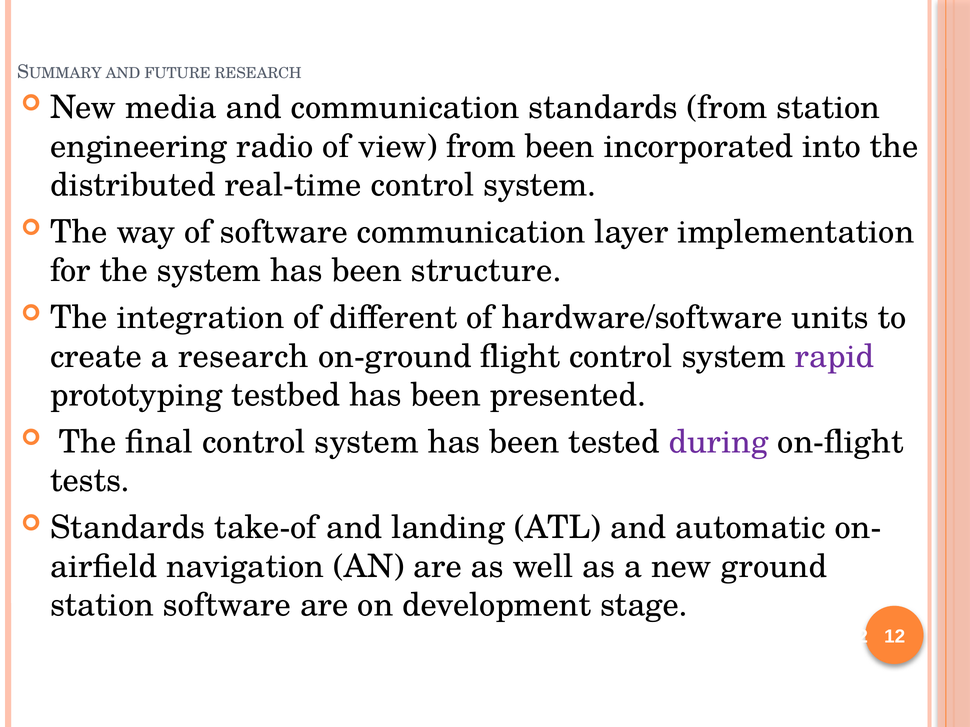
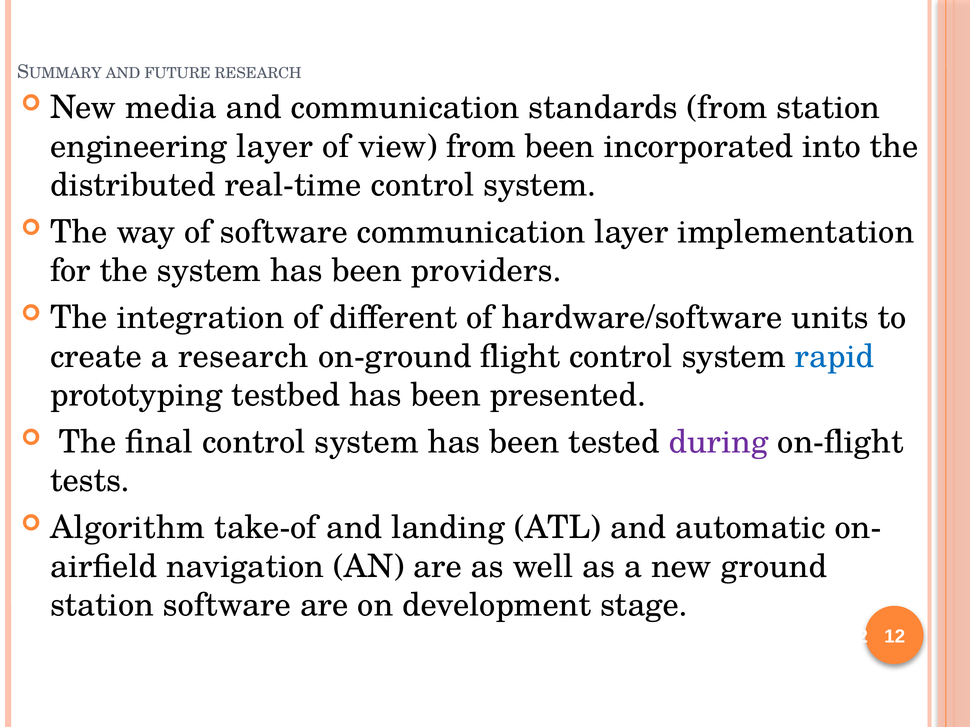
engineering radio: radio -> layer
structure: structure -> providers
rapid colour: purple -> blue
Standards at (128, 528): Standards -> Algorithm
